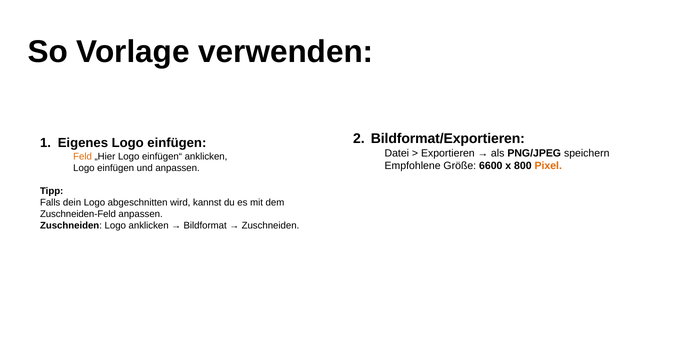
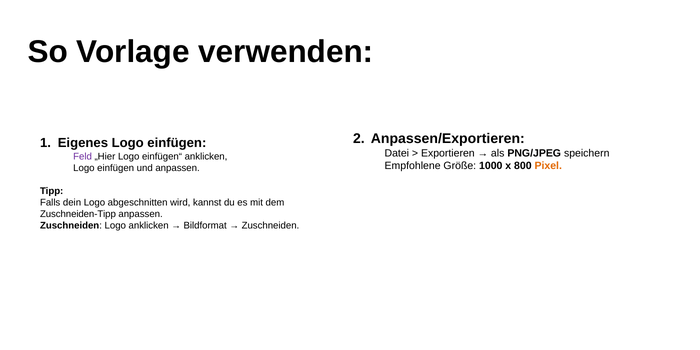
Bildformat/Exportieren: Bildformat/Exportieren -> Anpassen/Exportieren
Feld colour: orange -> purple
6600: 6600 -> 1000
Zuschneiden-Feld: Zuschneiden-Feld -> Zuschneiden-Tipp
